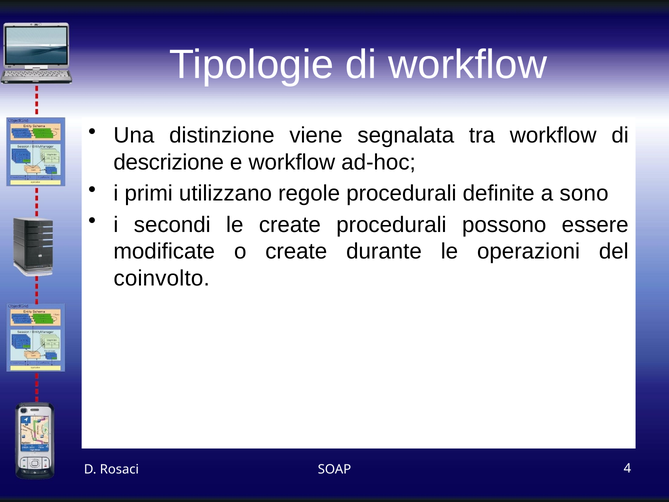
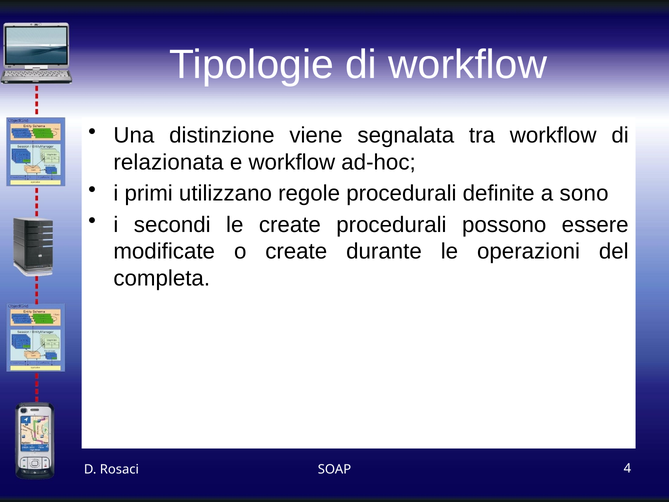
descrizione: descrizione -> relazionata
coinvolto: coinvolto -> completa
